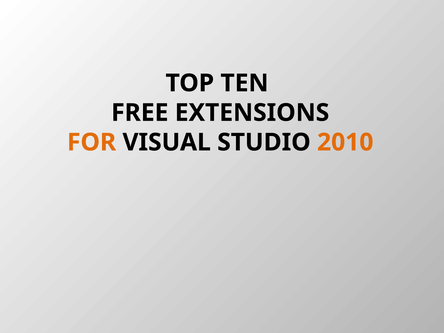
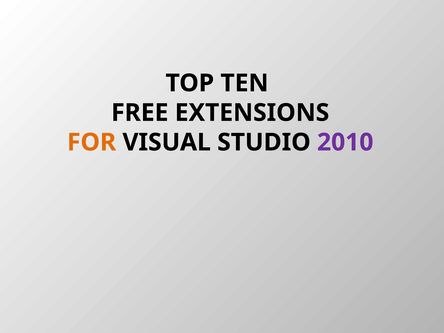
2010 colour: orange -> purple
